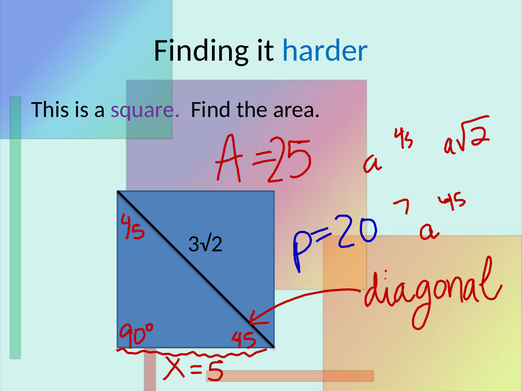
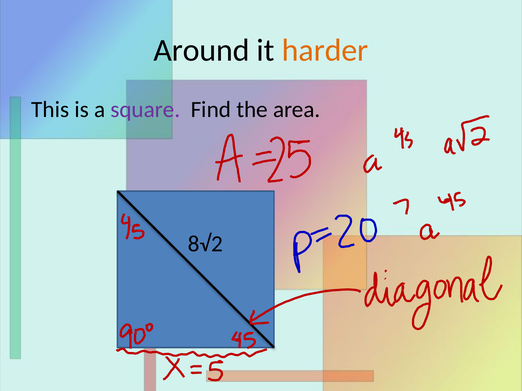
Finding: Finding -> Around
harder colour: blue -> orange
3√2: 3√2 -> 8√2
